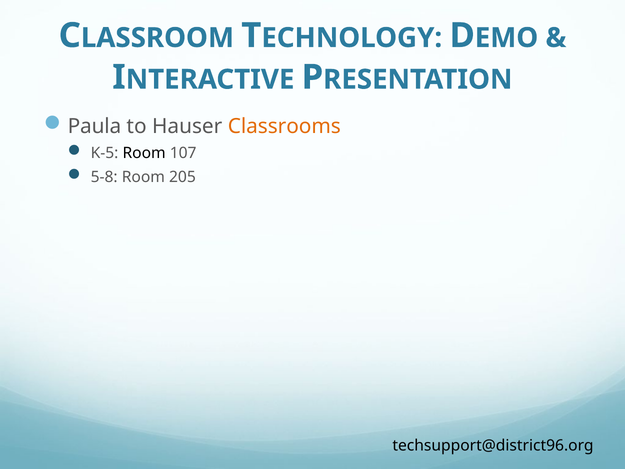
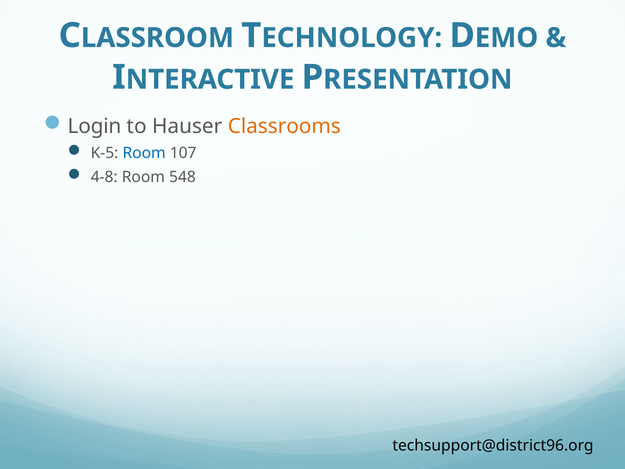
Paula: Paula -> Login
Room at (144, 153) colour: black -> blue
5-8: 5-8 -> 4-8
205: 205 -> 548
